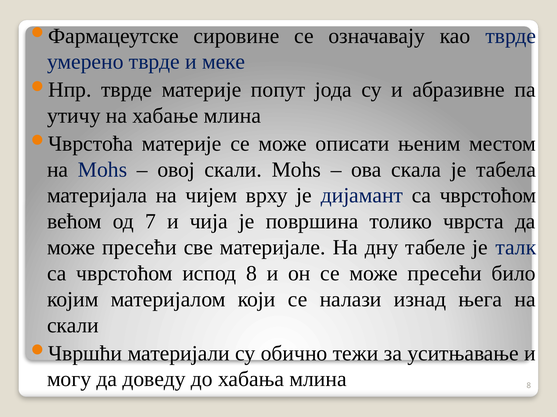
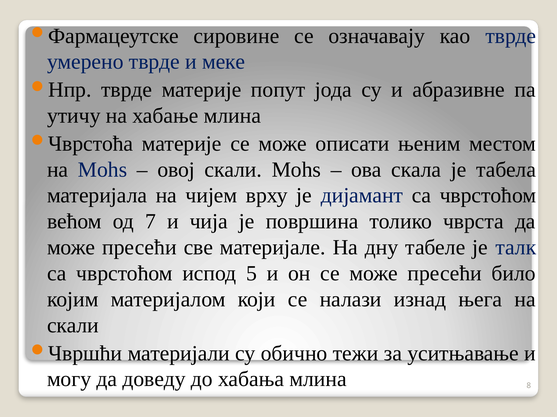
испод 8: 8 -> 5
